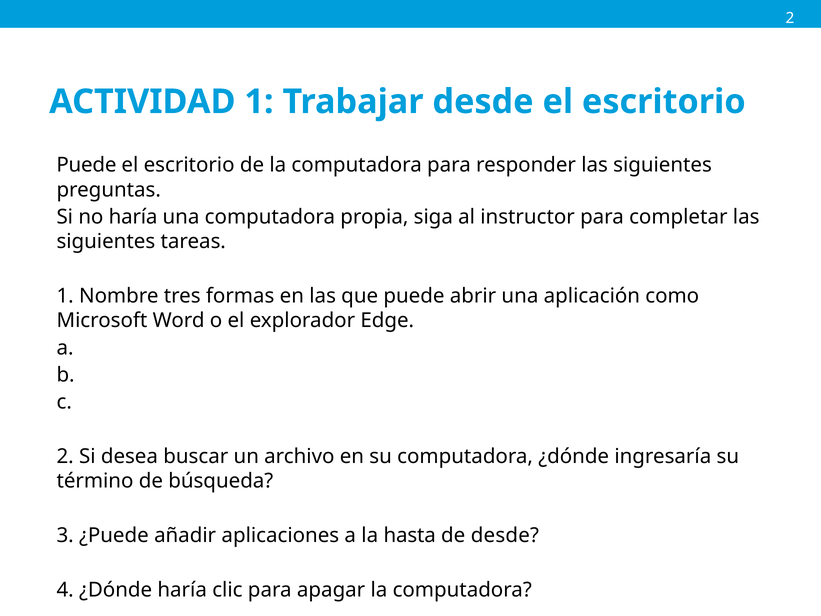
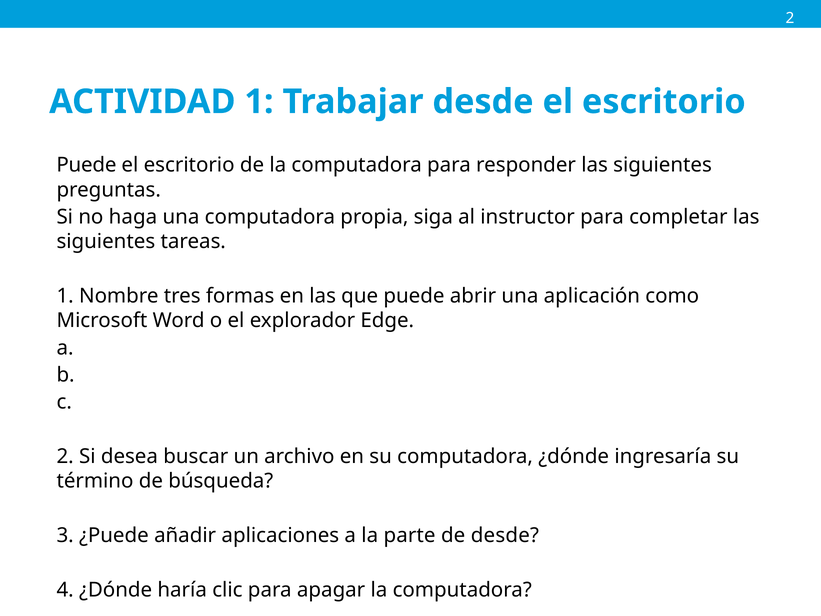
no haría: haría -> haga
hasta: hasta -> parte
